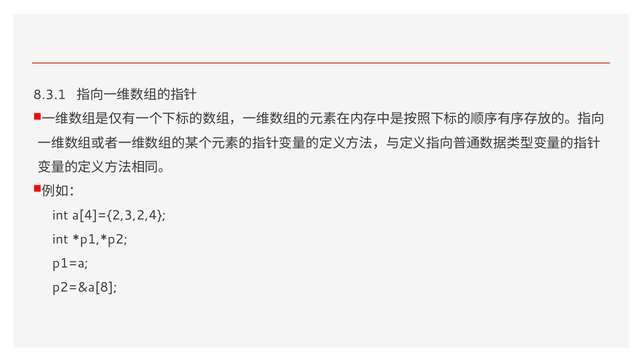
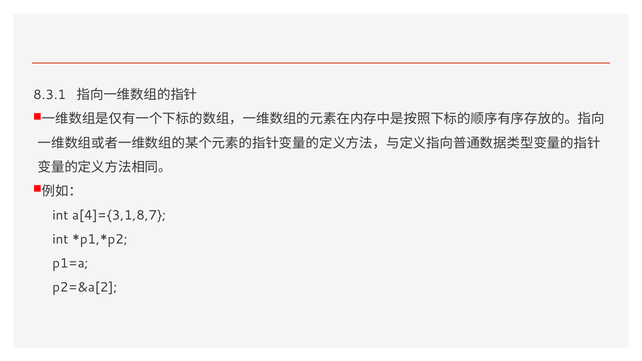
a[4]={2,3,2,4: a[4]={2,3,2,4 -> a[4]={3,1,8,7
p2=&a[8: p2=&a[8 -> p2=&a[2
